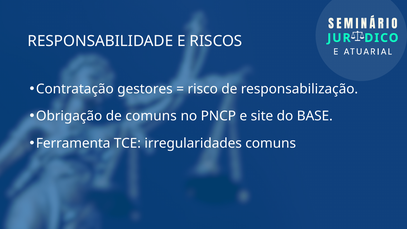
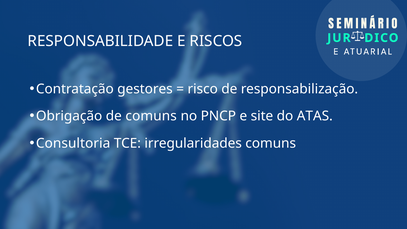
BASE: BASE -> ATAS
Ferramenta: Ferramenta -> Consultoria
